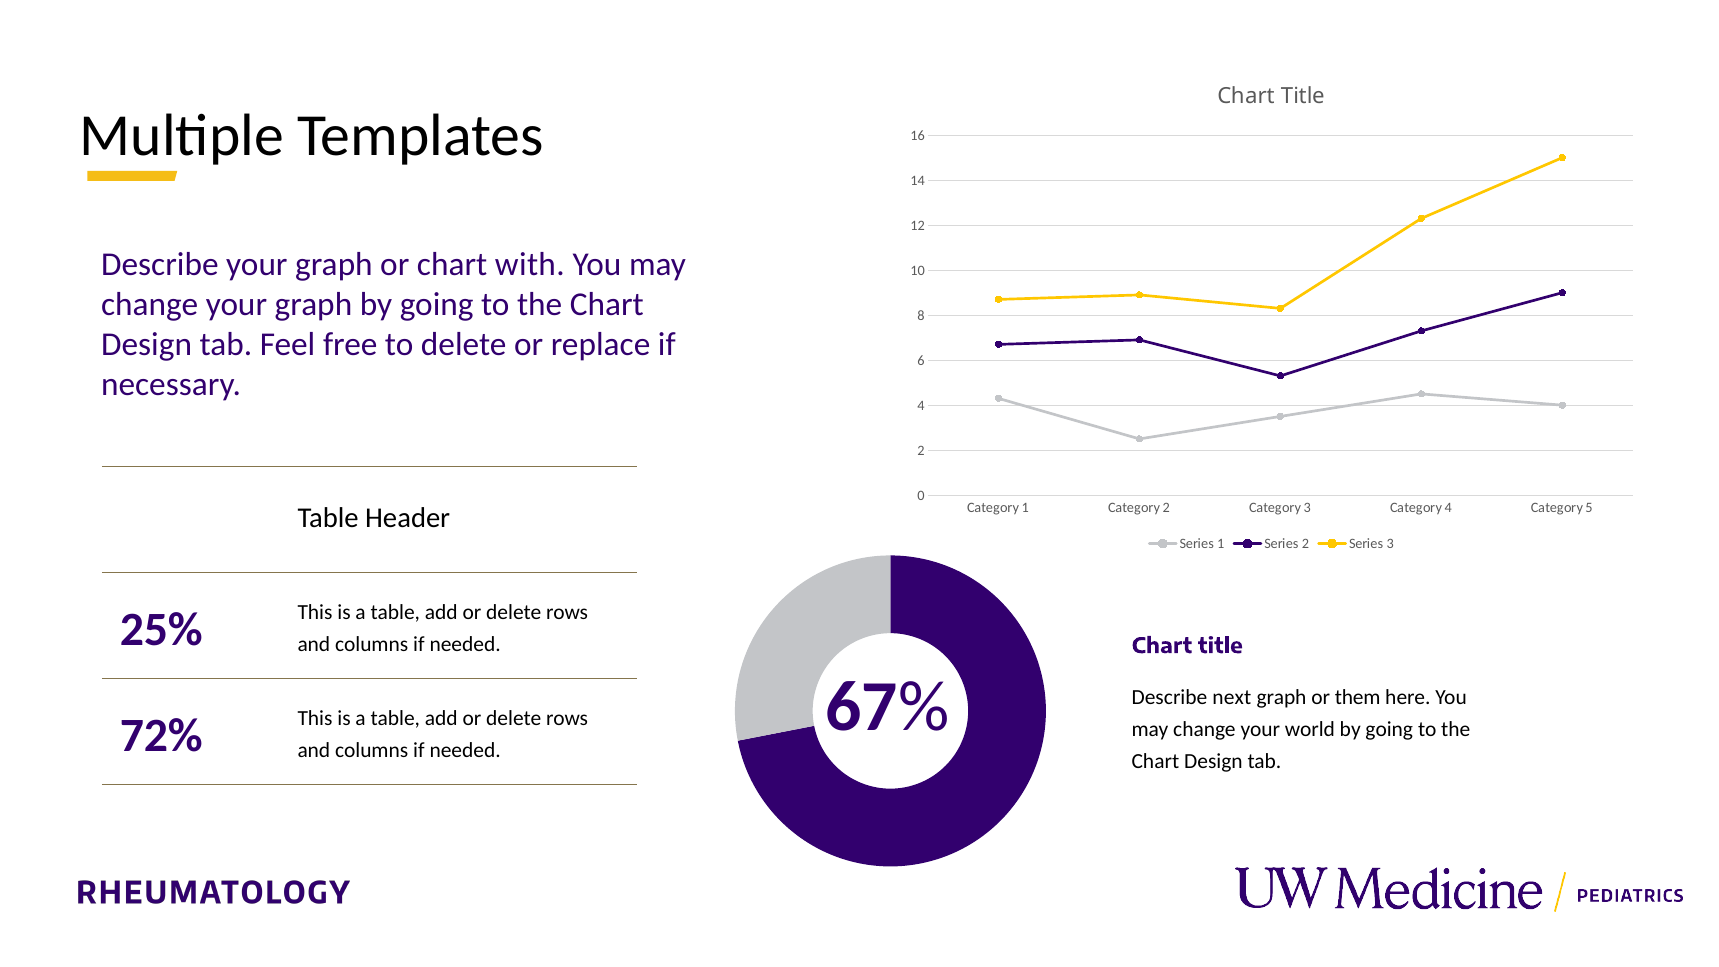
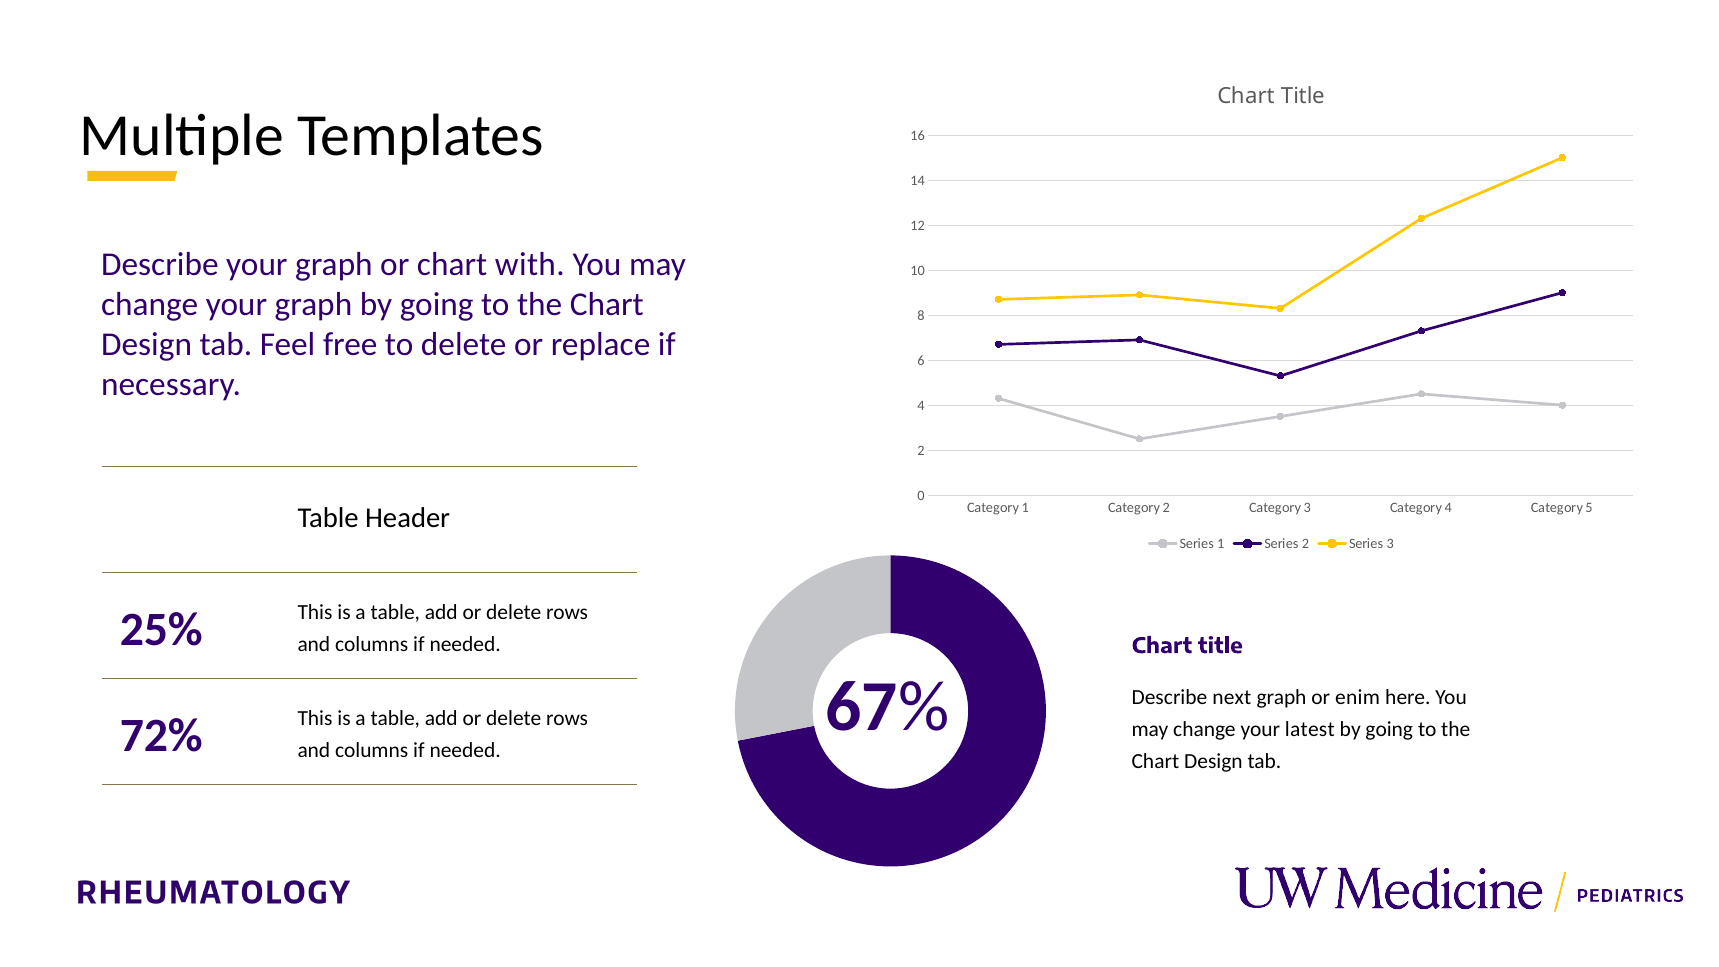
them: them -> enim
world: world -> latest
